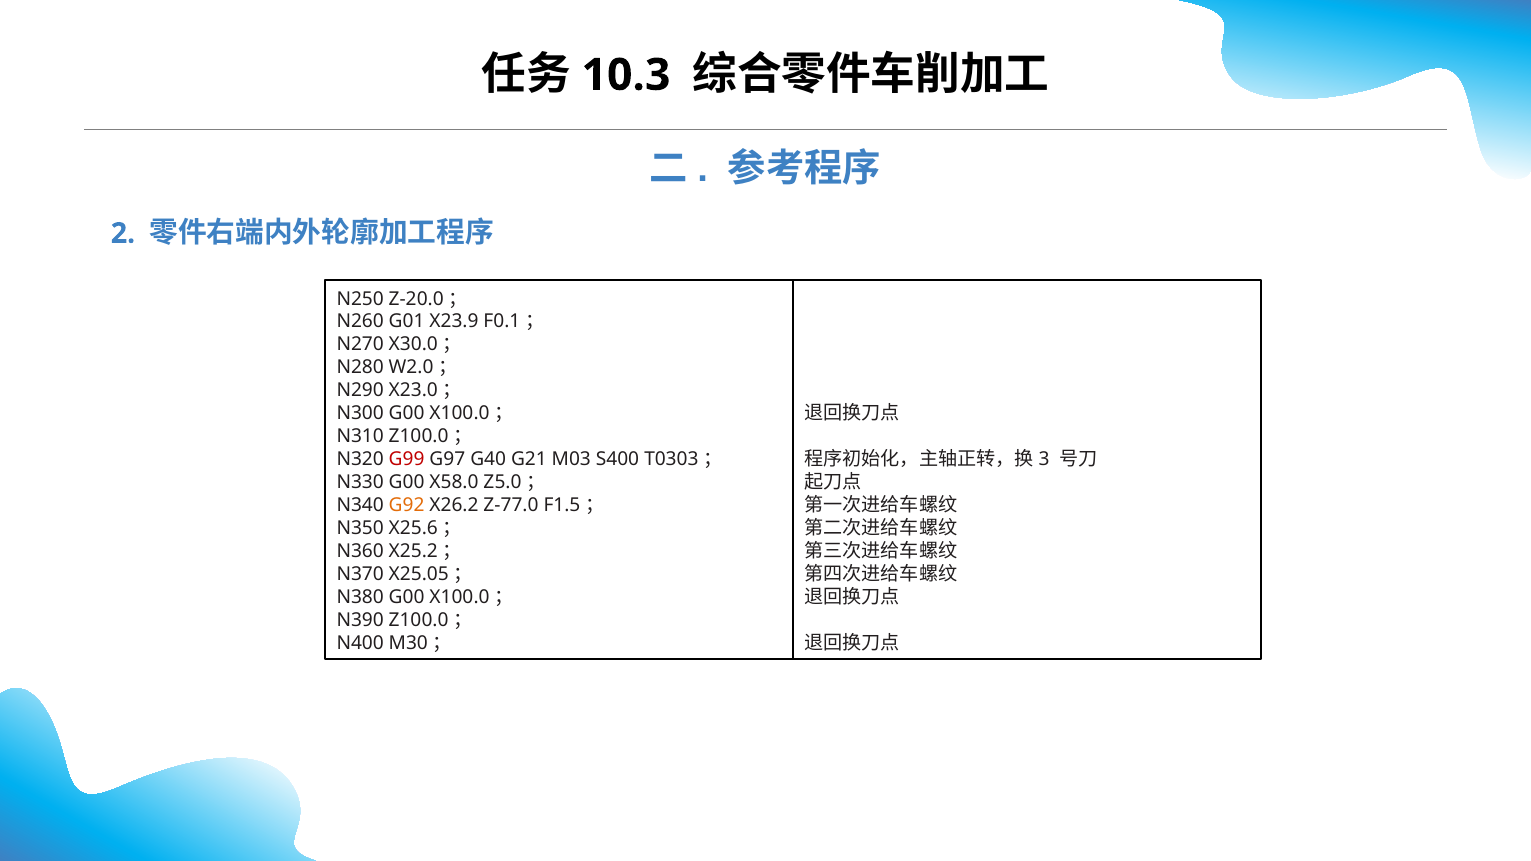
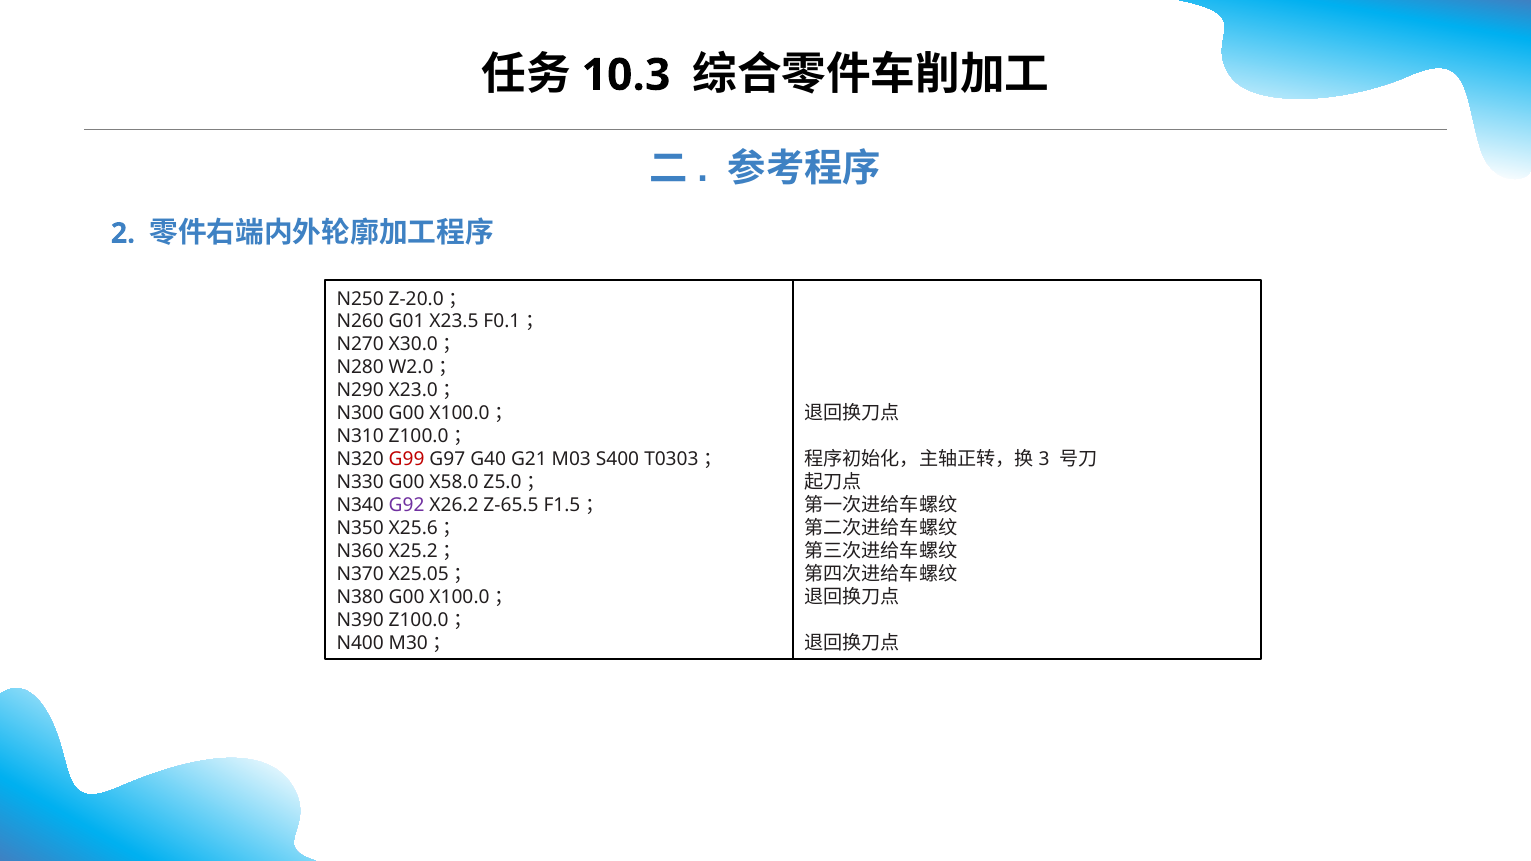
X23.9: X23.9 -> X23.5
G92 colour: orange -> purple
Z-77.0: Z-77.0 -> Z-65.5
